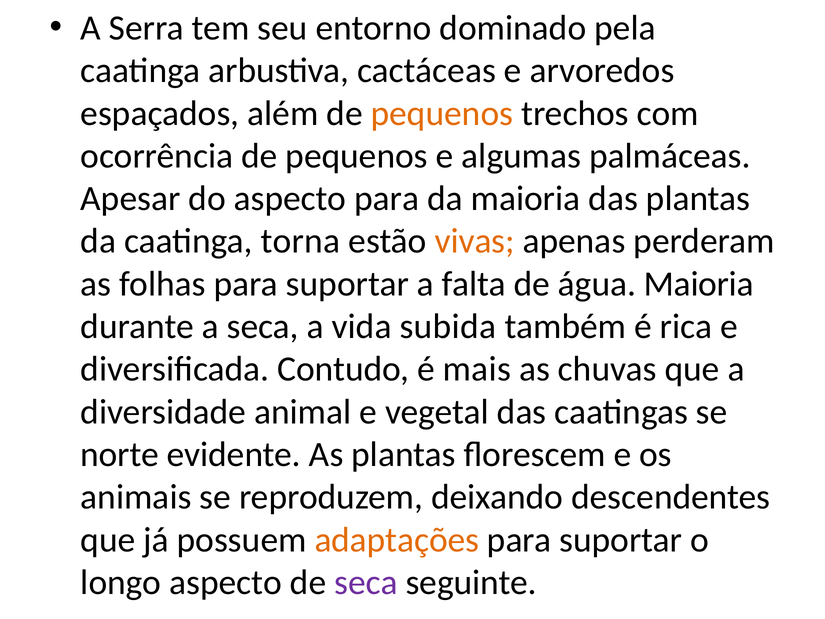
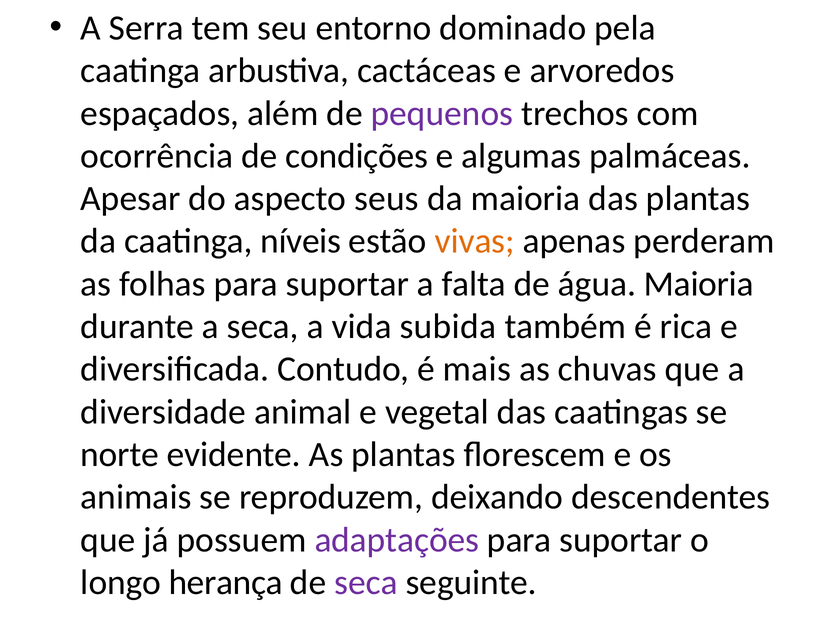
pequenos at (442, 113) colour: orange -> purple
ocorrência de pequenos: pequenos -> condições
aspecto para: para -> seus
torna: torna -> níveis
adaptações colour: orange -> purple
longo aspecto: aspecto -> herança
